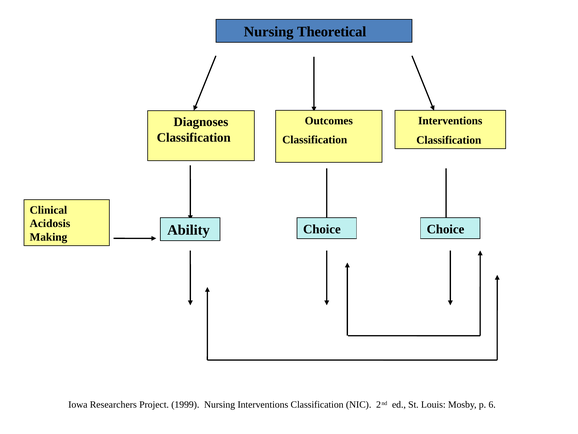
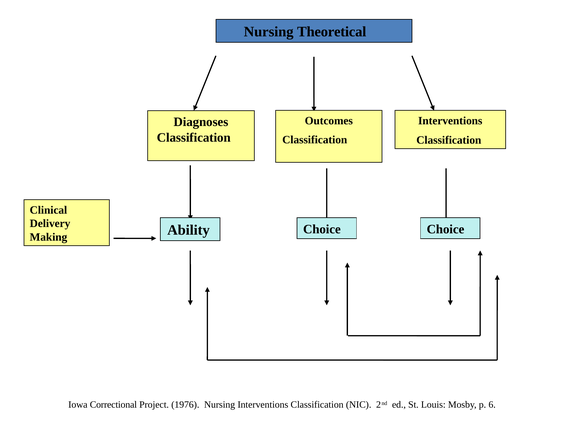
Acidosis: Acidosis -> Delivery
Researchers: Researchers -> Correctional
1999: 1999 -> 1976
